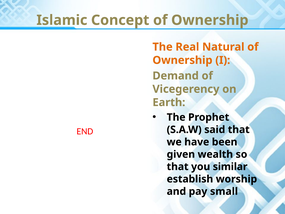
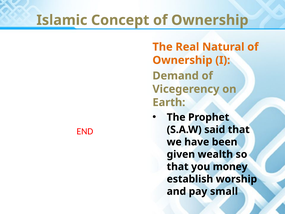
similar: similar -> money
